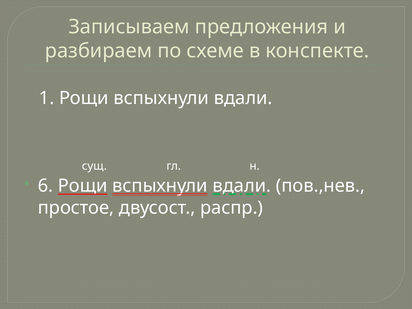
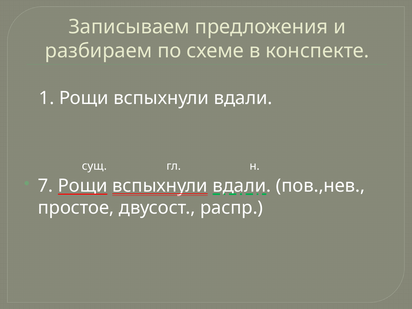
6: 6 -> 7
